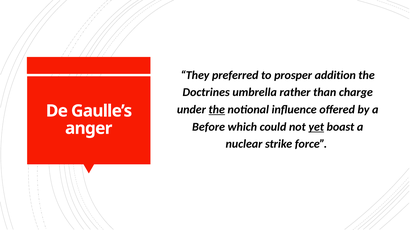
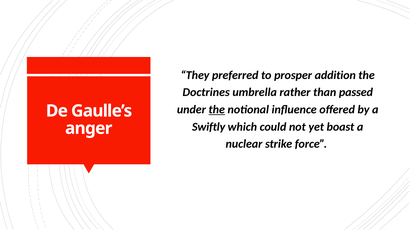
charge: charge -> passed
Before: Before -> Swiftly
yet underline: present -> none
